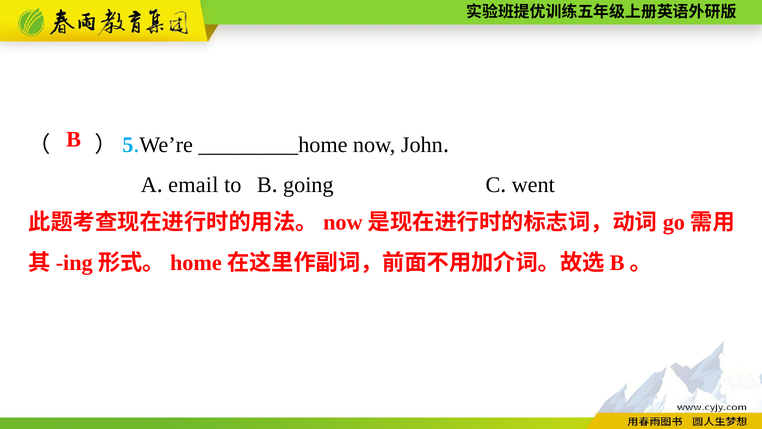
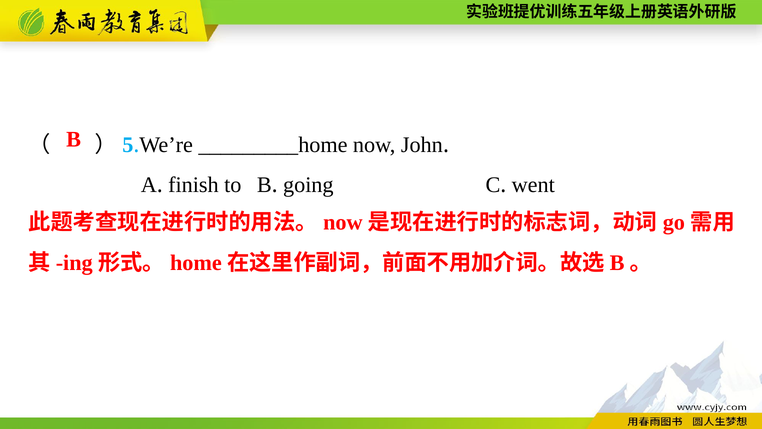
email: email -> finish
